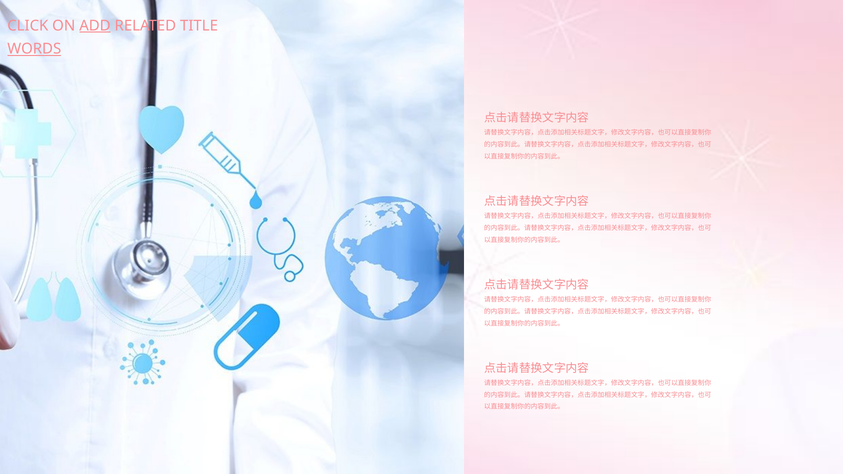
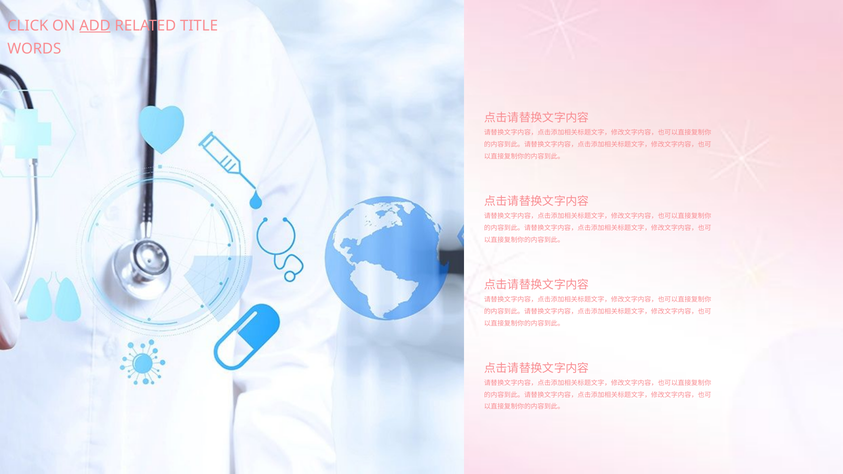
WORDS underline: present -> none
